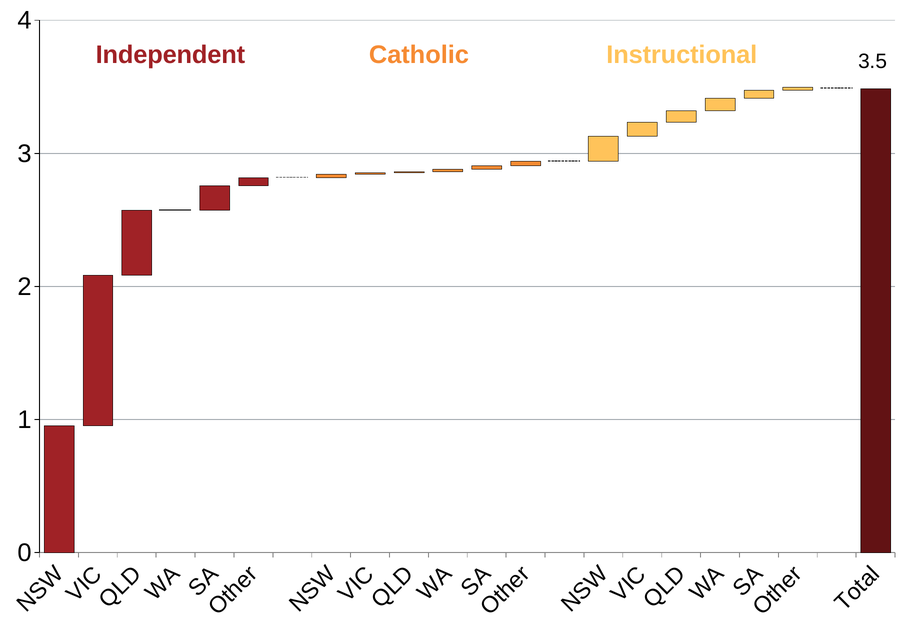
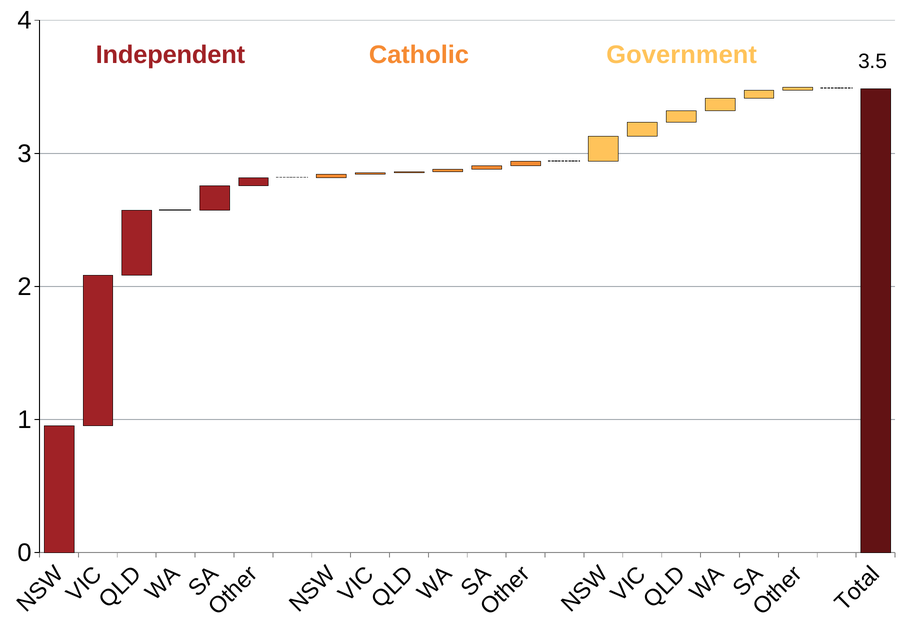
Instructional: Instructional -> Government
